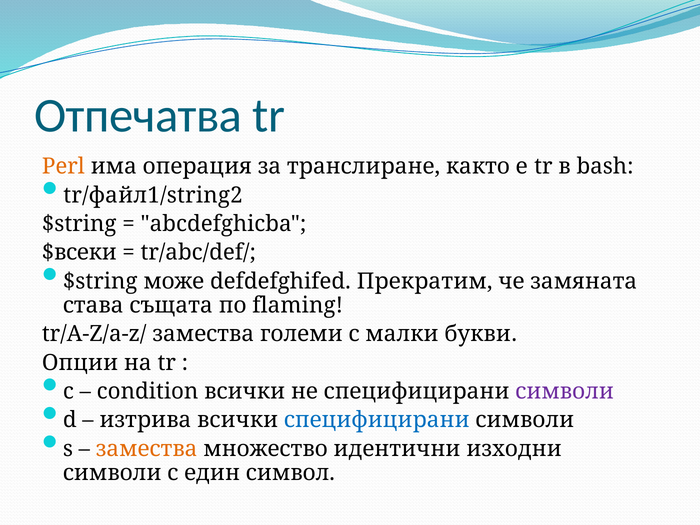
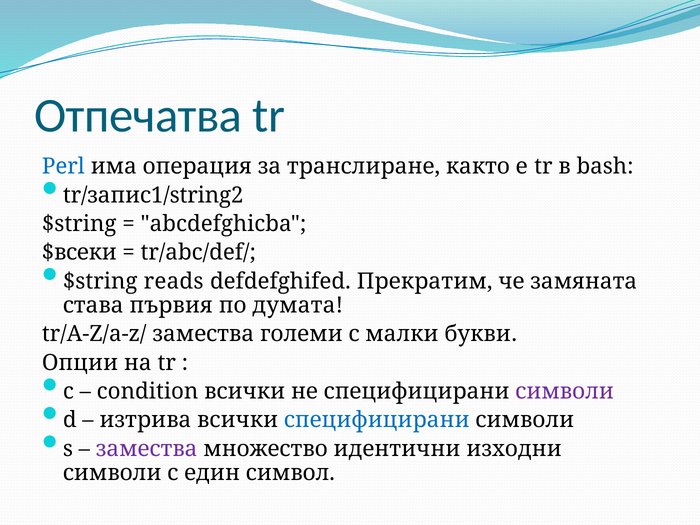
Perl colour: orange -> blue
tr/файл1/string2: tr/файл1/string2 -> tr/запис1/string2
може: може -> reads
същата: същата -> първия
flaming: flaming -> думата
замества at (147, 449) colour: orange -> purple
